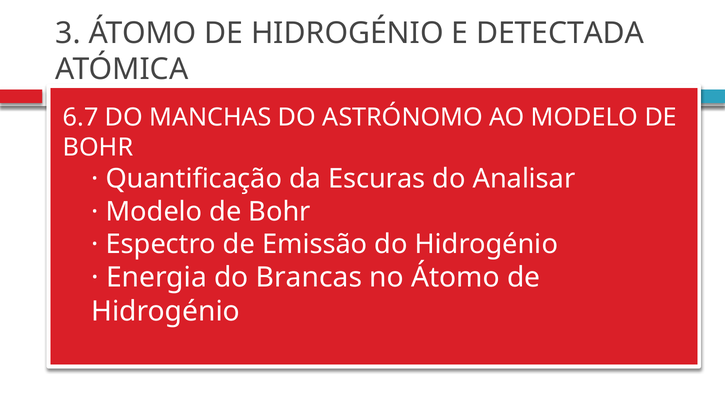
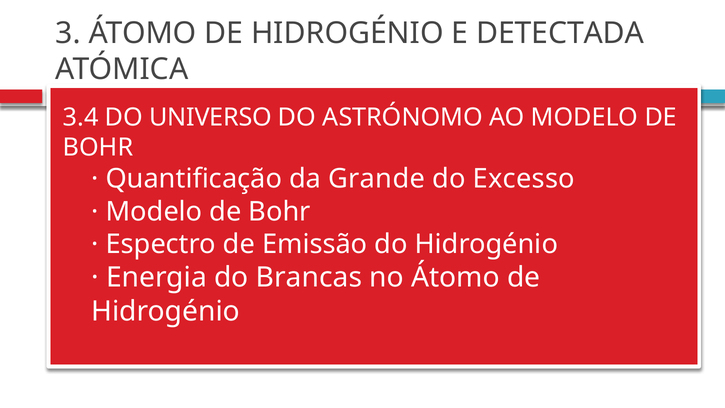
6.7: 6.7 -> 3.4
MANCHAS: MANCHAS -> UNIVERSO
Escuras: Escuras -> Grande
Analisar: Analisar -> Excesso
